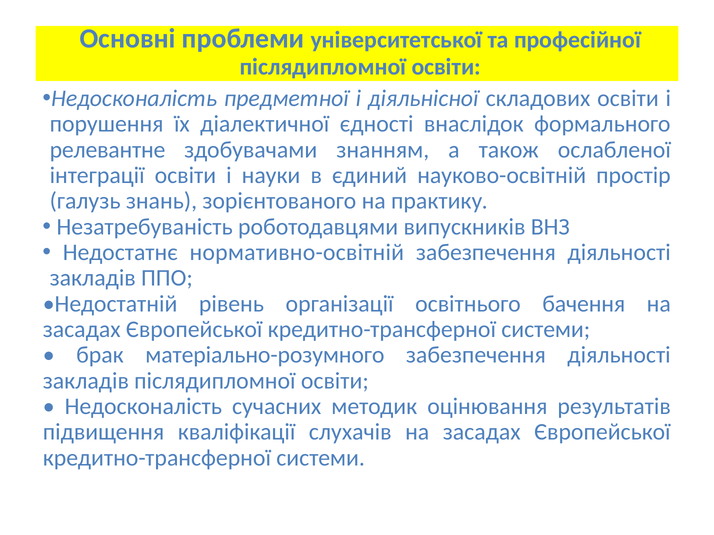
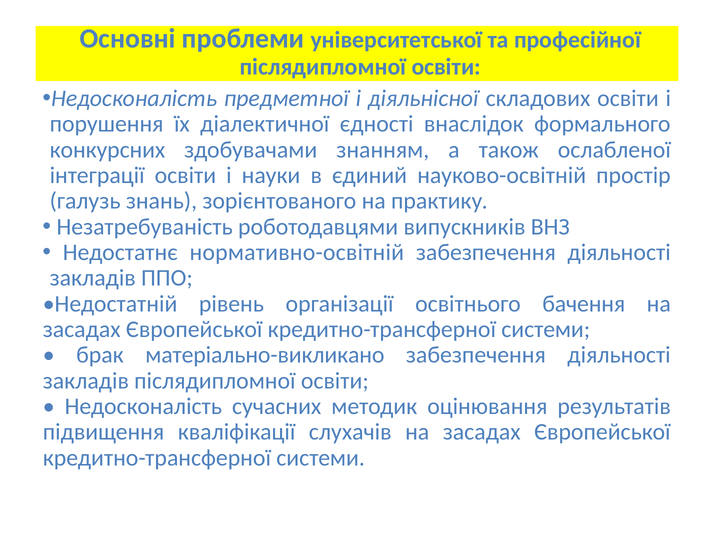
релевантне: релевантне -> конкурсних
матеріально-розумного: матеріально-розумного -> матеріально-викликано
